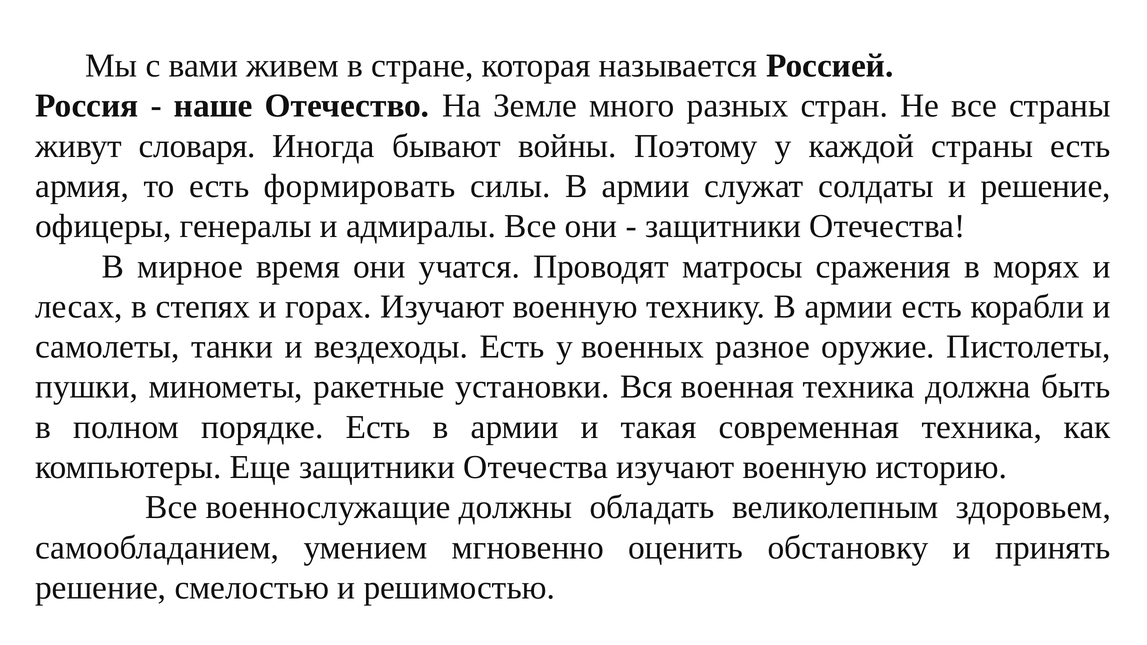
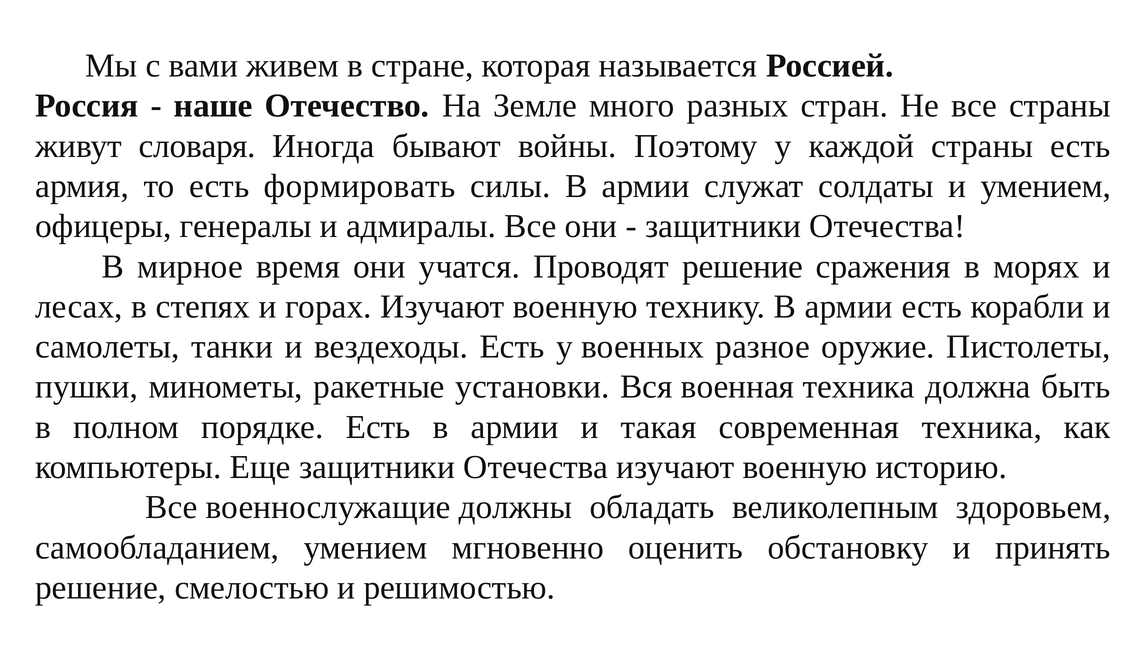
и решение: решение -> умением
Проводят матросы: матросы -> решение
